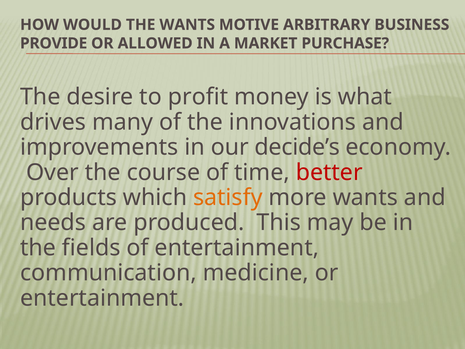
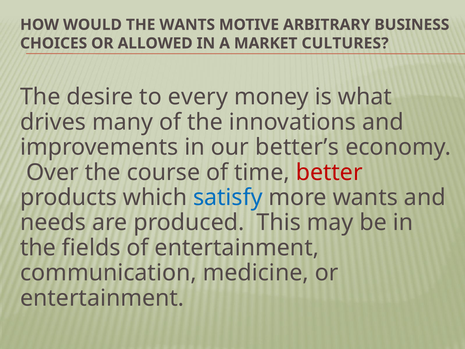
PROVIDE: PROVIDE -> CHOICES
PURCHASE: PURCHASE -> CULTURES
profit: profit -> every
decide’s: decide’s -> better’s
satisfy colour: orange -> blue
